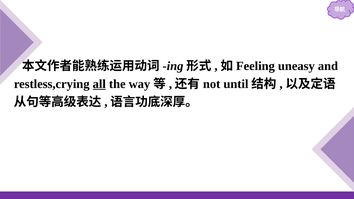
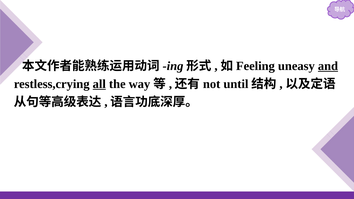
and underline: none -> present
